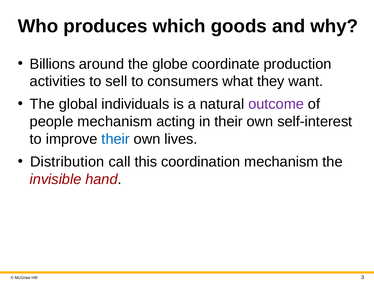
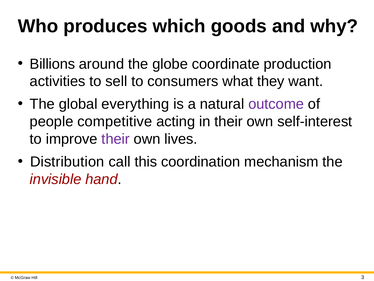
individuals: individuals -> everything
people mechanism: mechanism -> competitive
their at (116, 139) colour: blue -> purple
